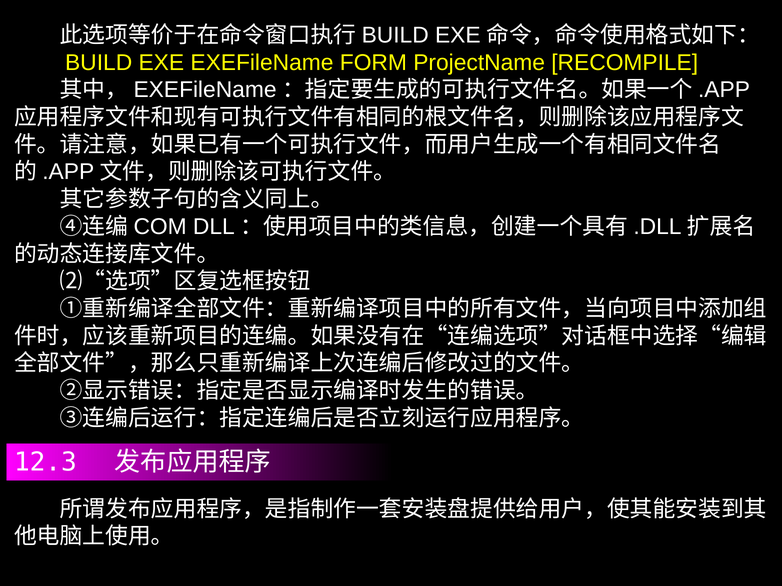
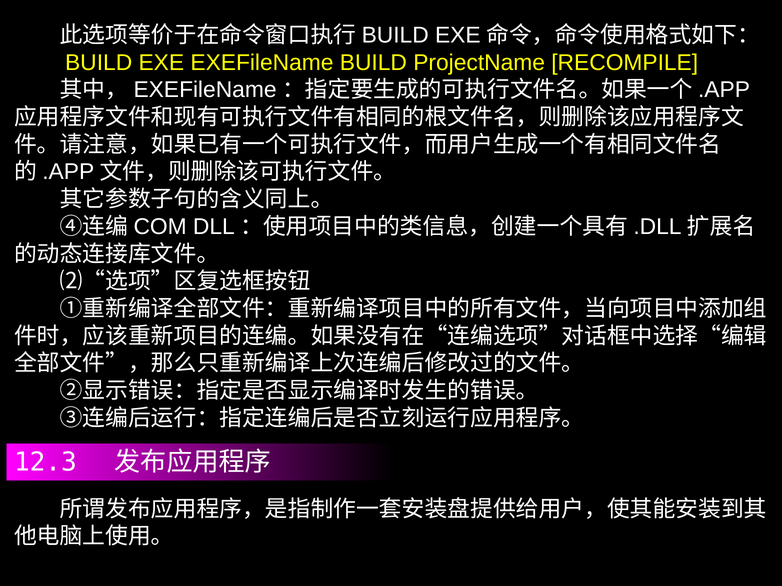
EXEFileName FORM: FORM -> BUILD
